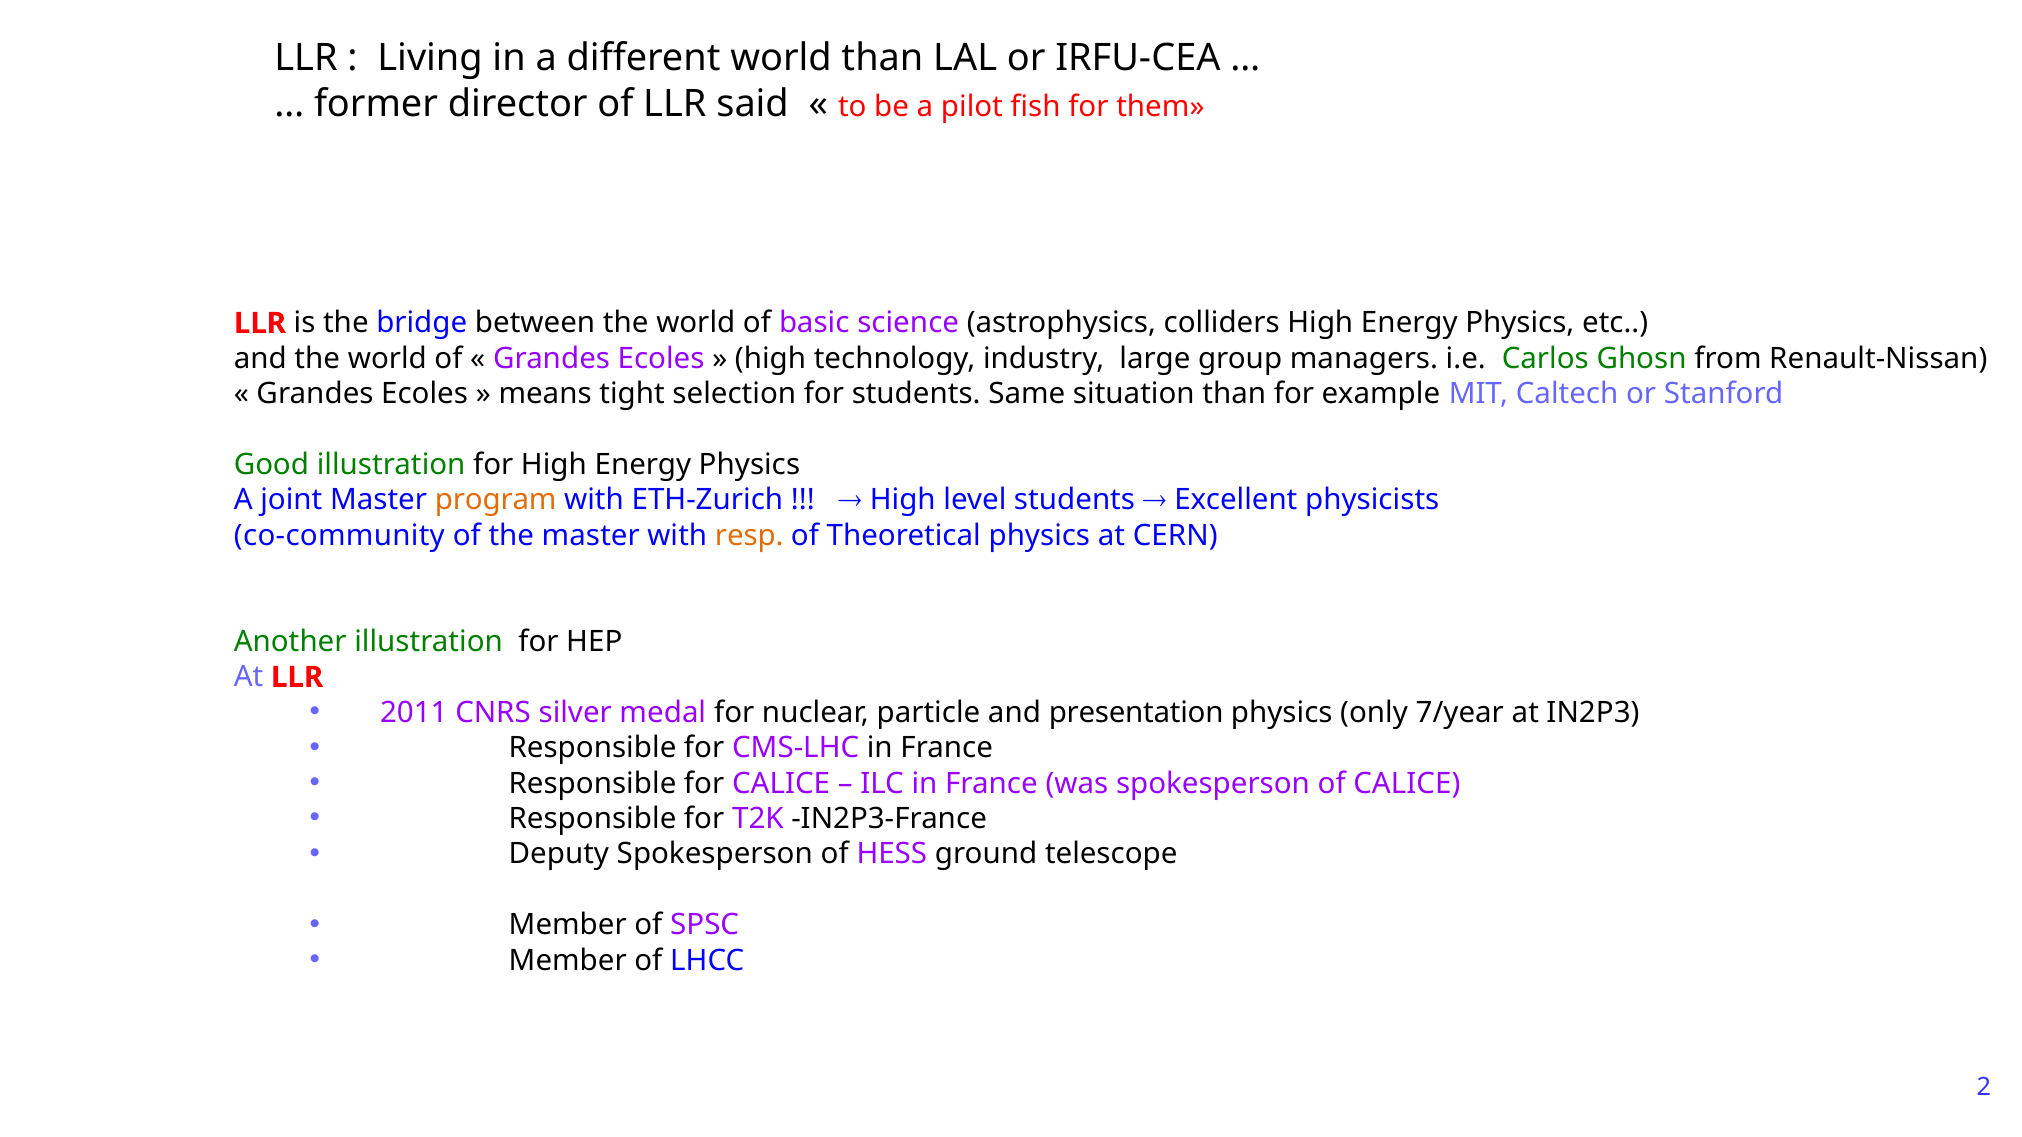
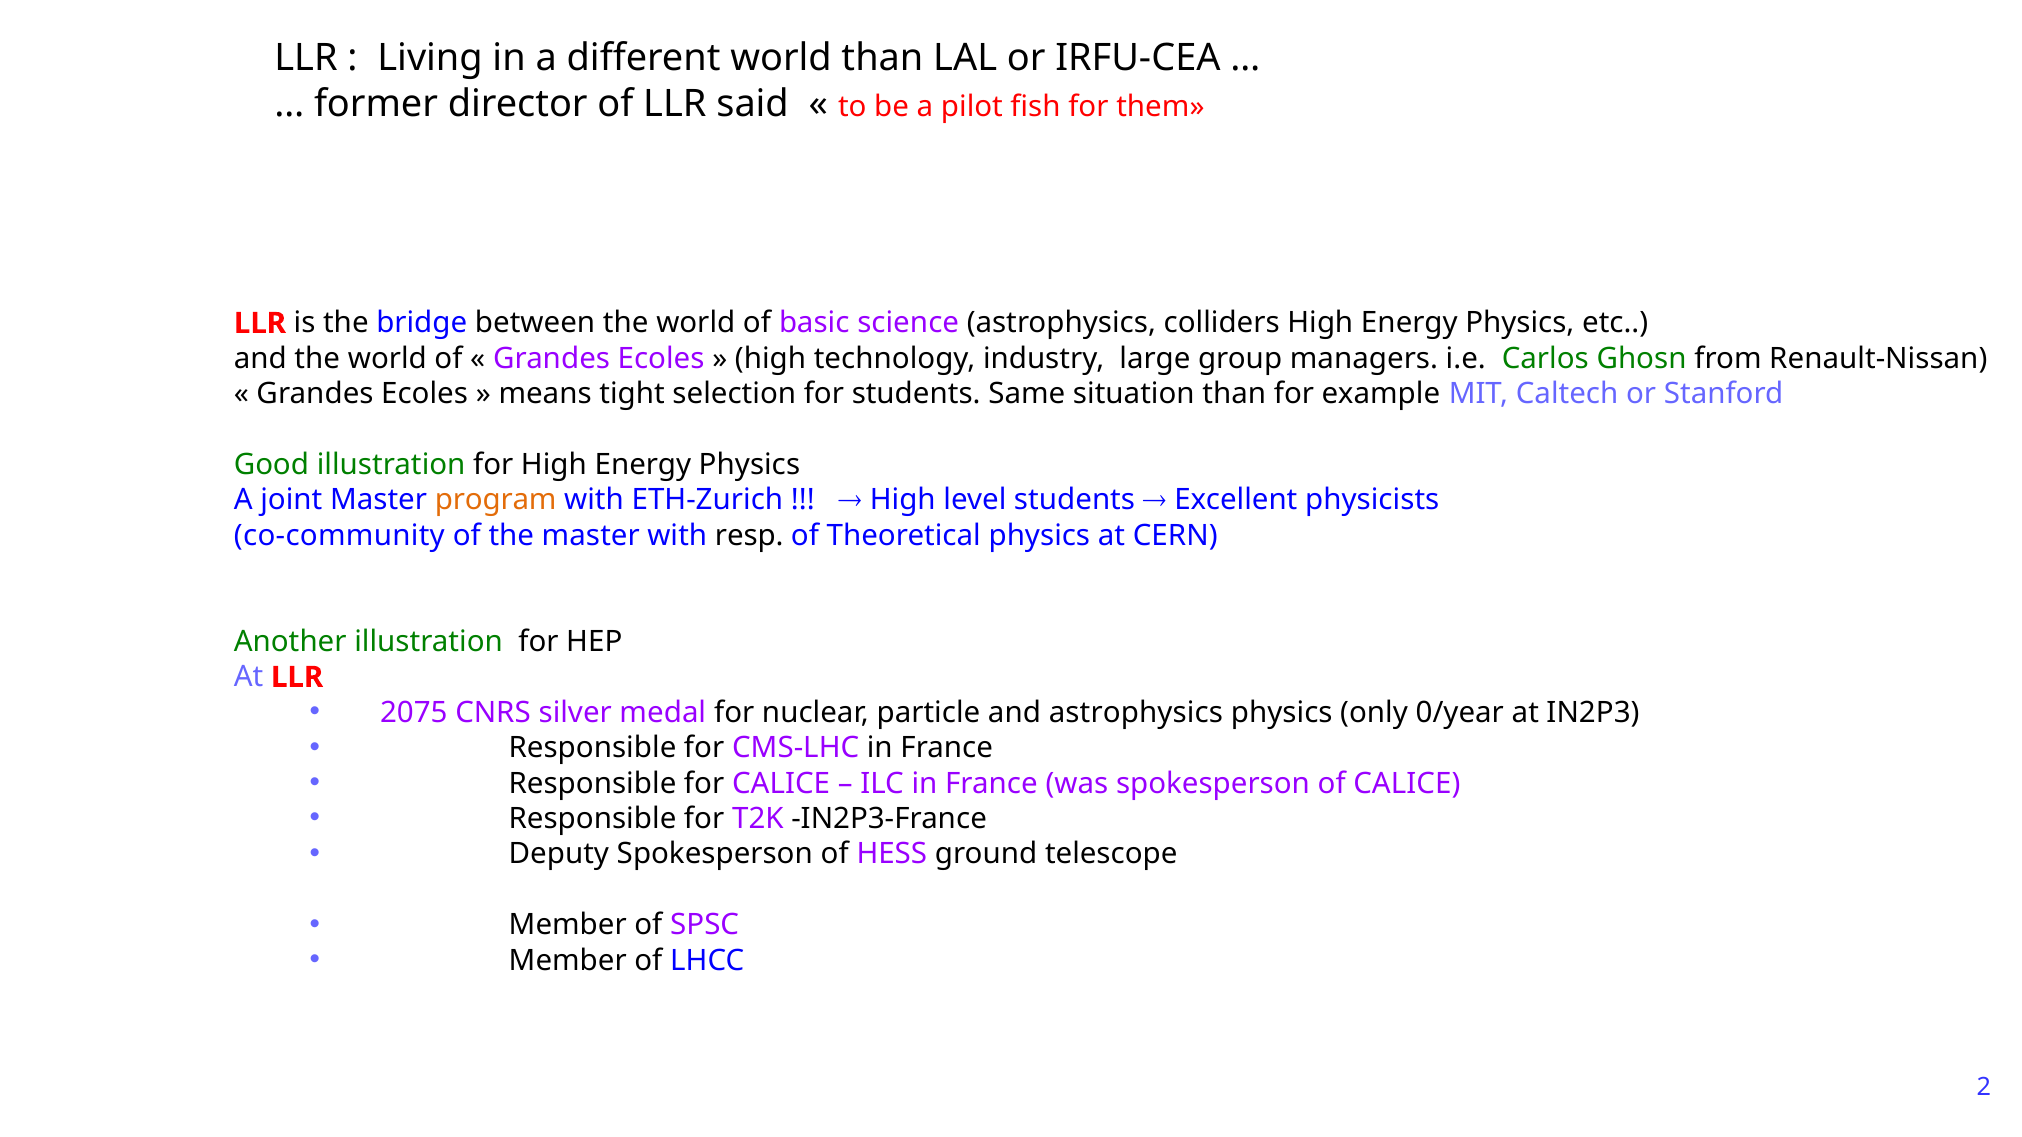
resp colour: orange -> black
2011: 2011 -> 2075
and presentation: presentation -> astrophysics
7/year: 7/year -> 0/year
